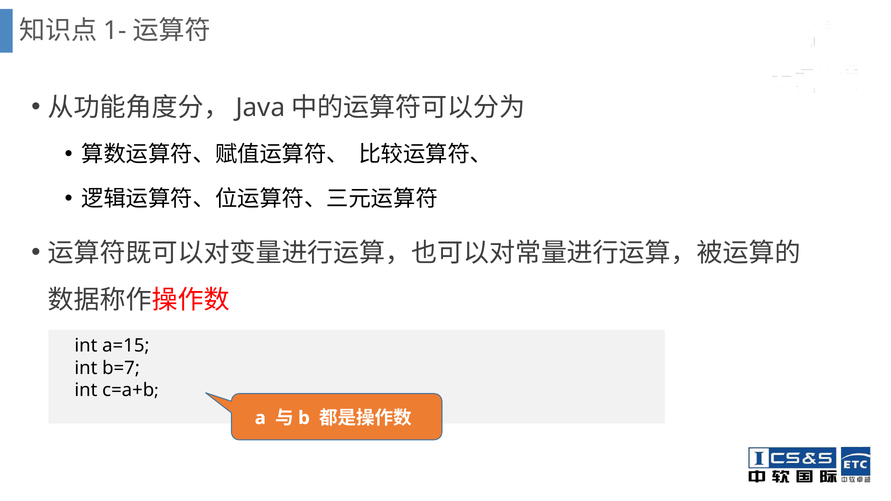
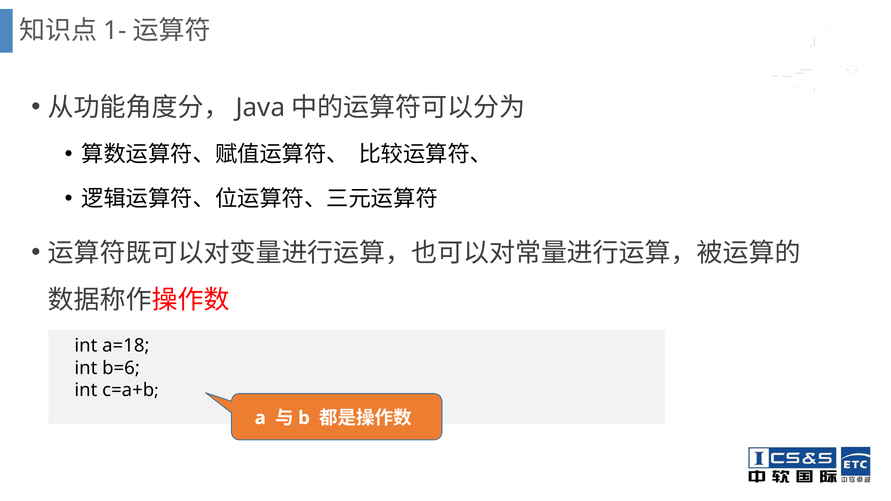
a=15: a=15 -> a=18
b=7: b=7 -> b=6
